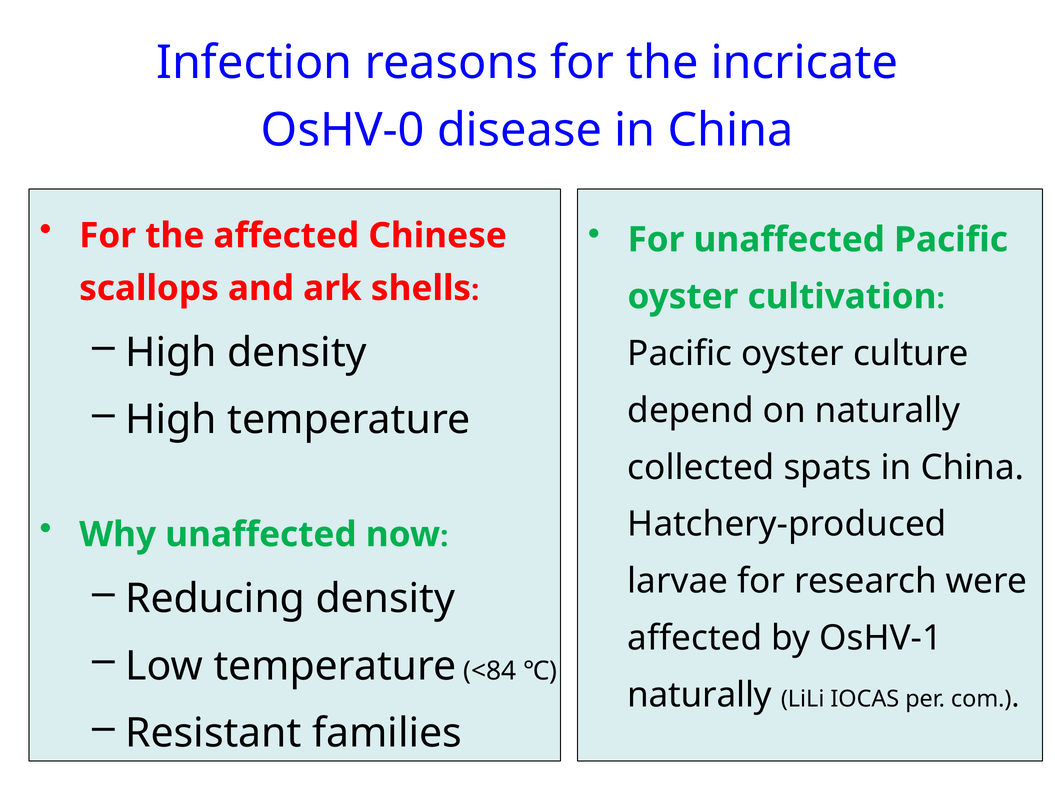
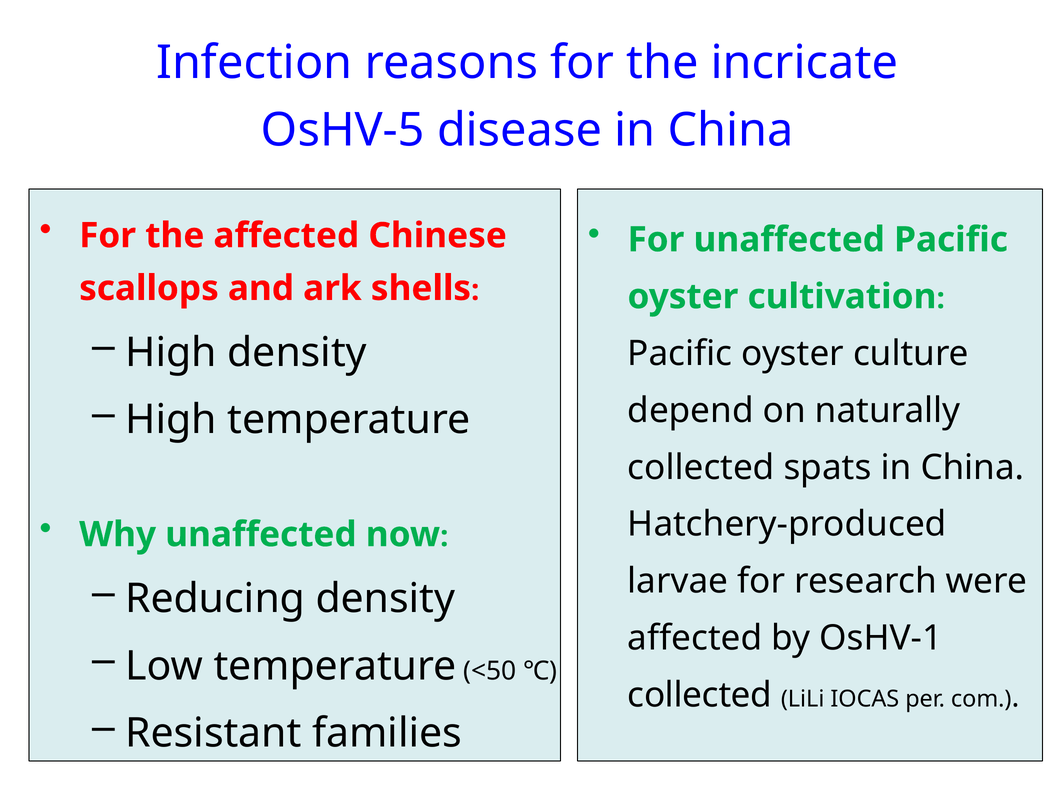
OsHV-0: OsHV-0 -> OsHV-5
<84: <84 -> <50
naturally at (700, 695): naturally -> collected
